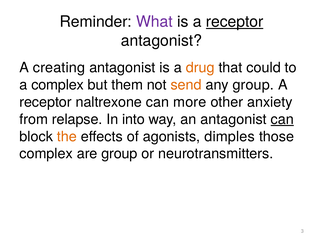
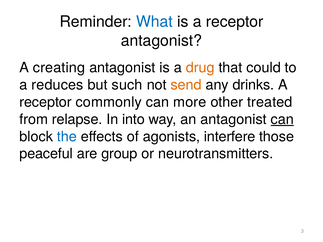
What colour: purple -> blue
receptor at (235, 22) underline: present -> none
a complex: complex -> reduces
them: them -> such
any group: group -> drinks
naltrexone: naltrexone -> commonly
anxiety: anxiety -> treated
the colour: orange -> blue
dimples: dimples -> interfere
complex at (46, 154): complex -> peaceful
